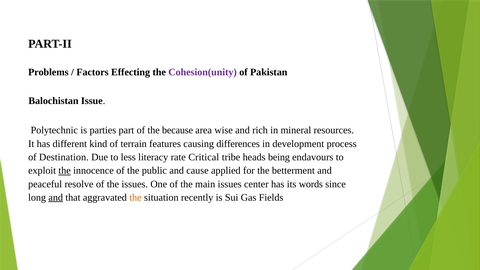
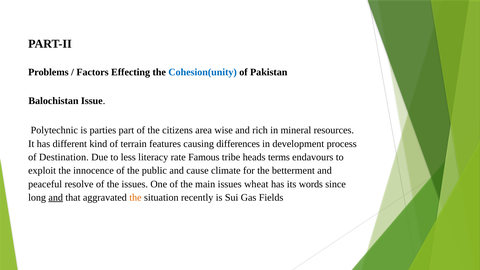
Cohesion(unity colour: purple -> blue
because: because -> citizens
Critical: Critical -> Famous
being: being -> terms
the at (65, 171) underline: present -> none
applied: applied -> climate
center: center -> wheat
